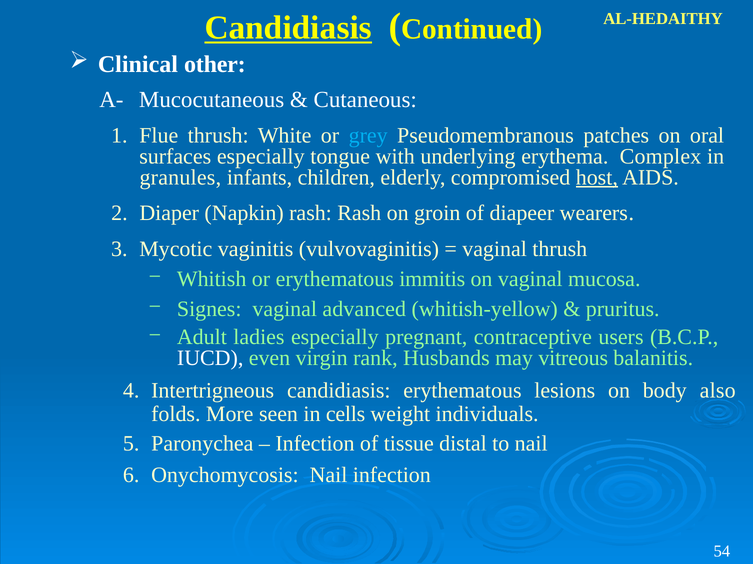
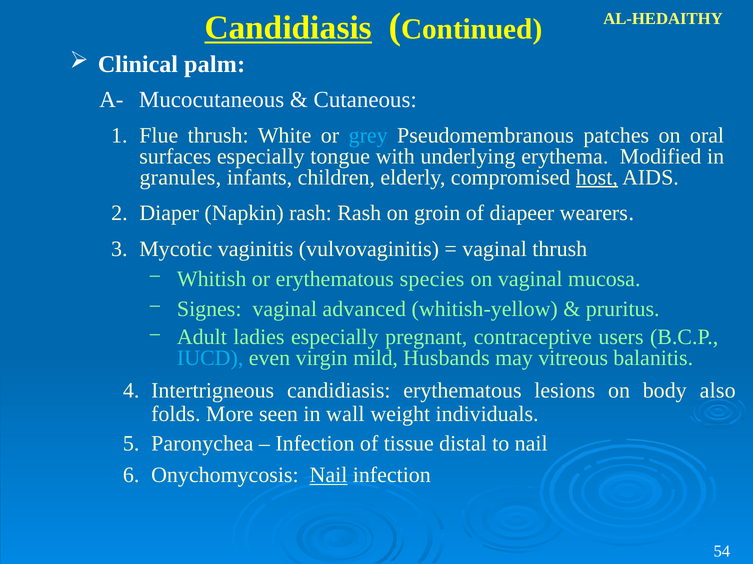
other: other -> palm
Complex: Complex -> Modified
immitis: immitis -> species
IUCD colour: white -> light blue
rank: rank -> mild
cells: cells -> wall
Nail at (328, 476) underline: none -> present
